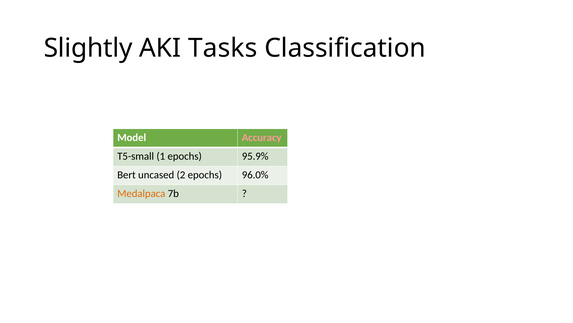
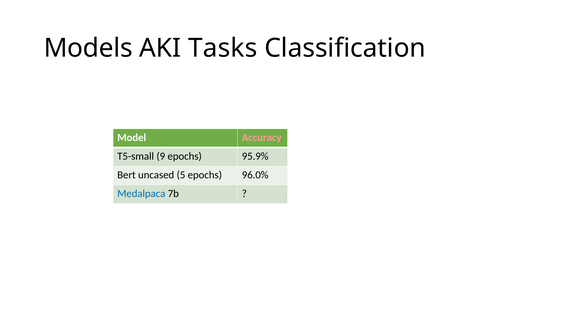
Slightly: Slightly -> Models
1: 1 -> 9
2: 2 -> 5
Medalpaca colour: orange -> blue
